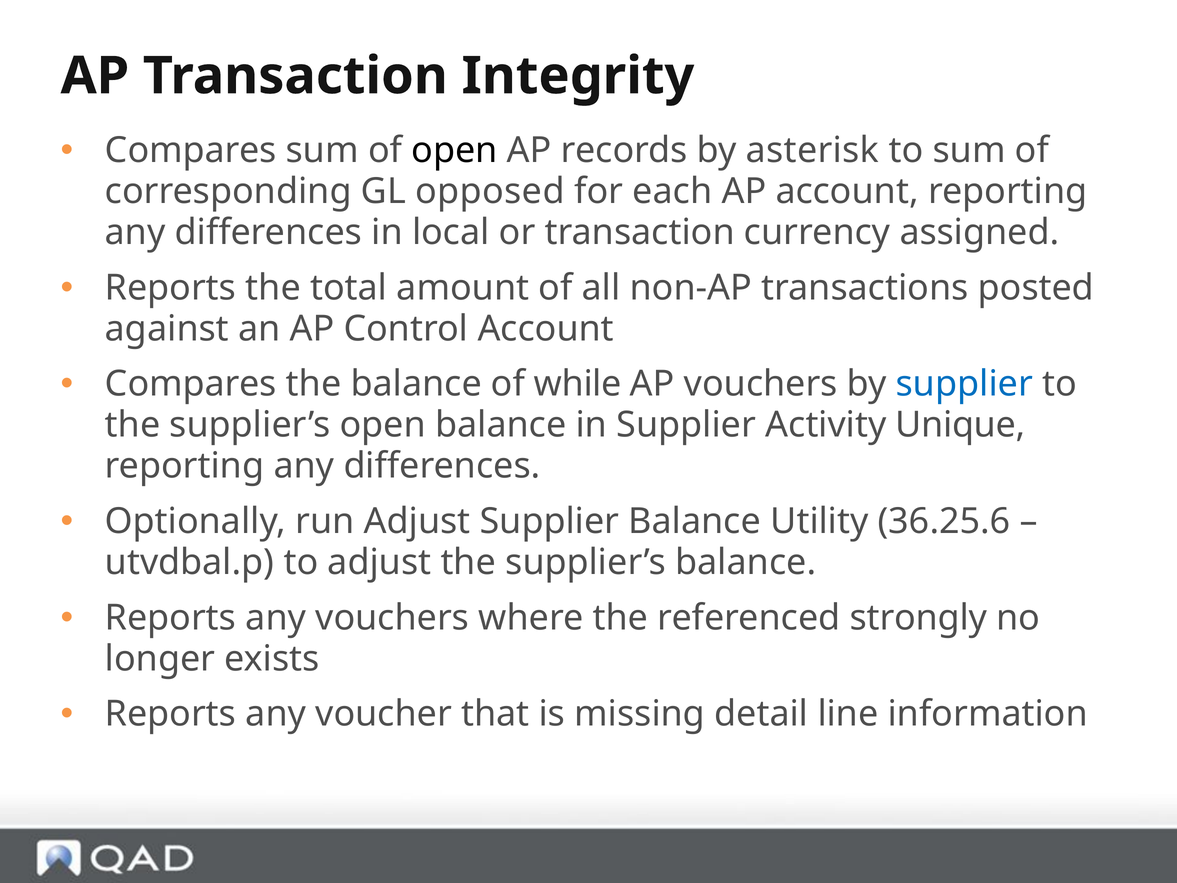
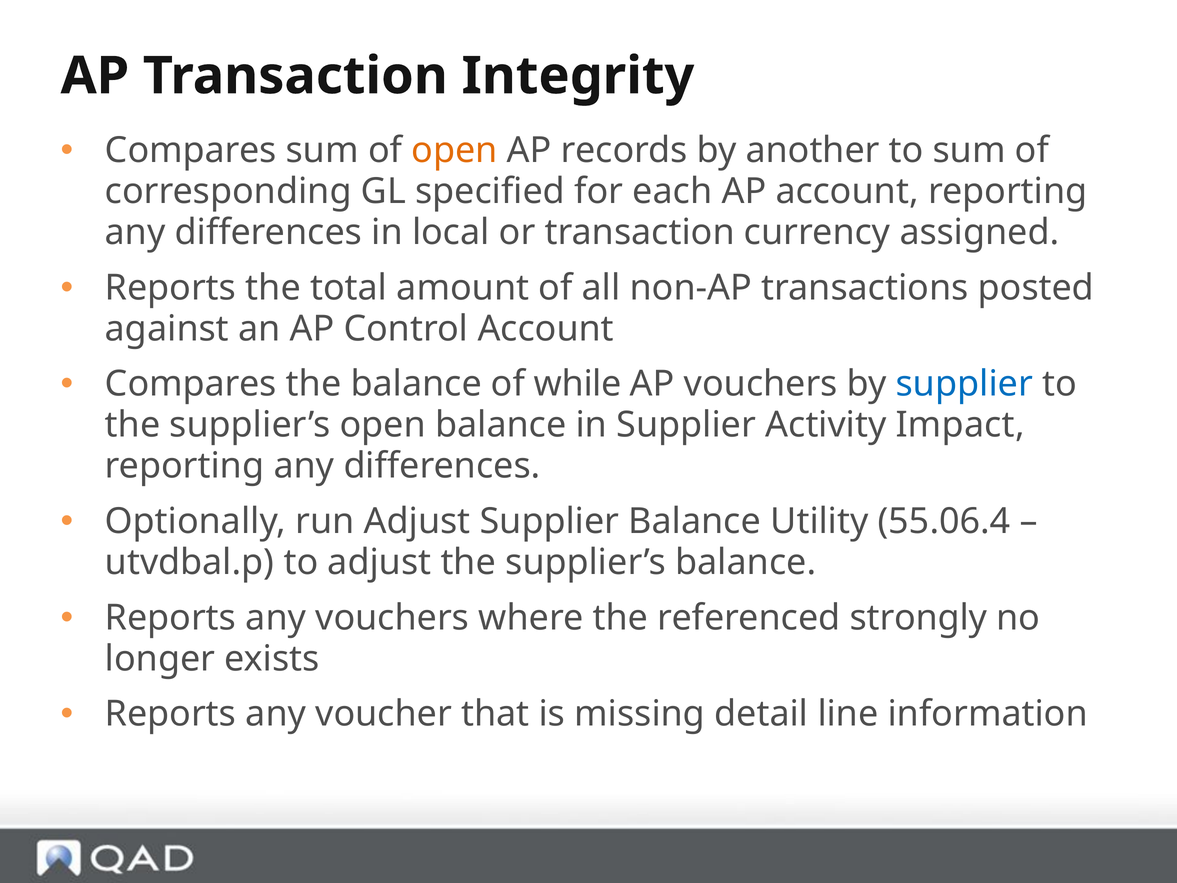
open at (455, 150) colour: black -> orange
asterisk: asterisk -> another
opposed: opposed -> specified
Unique: Unique -> Impact
36.25.6: 36.25.6 -> 55.06.4
